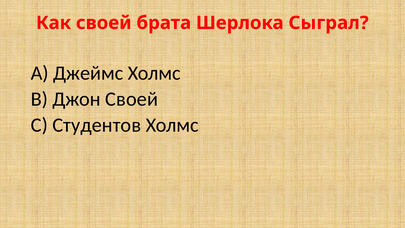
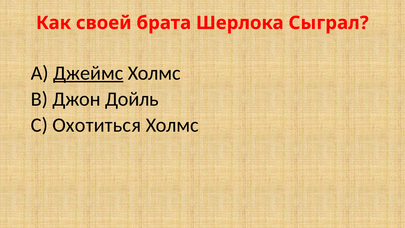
Джеймс underline: none -> present
Джон Своей: Своей -> Дойль
Студентов: Студентов -> Охотиться
